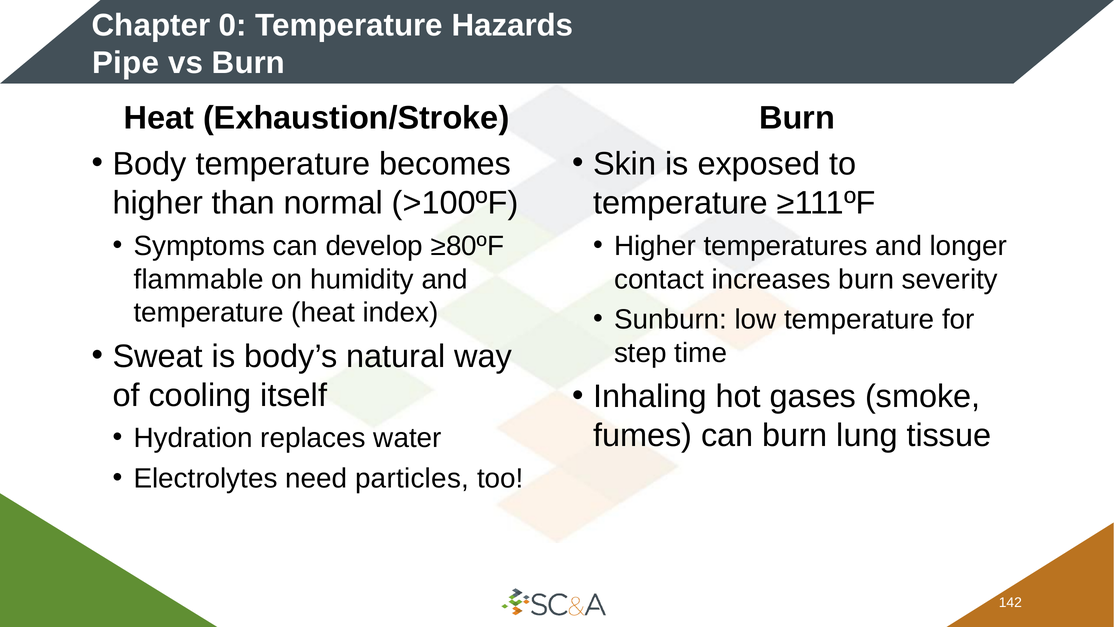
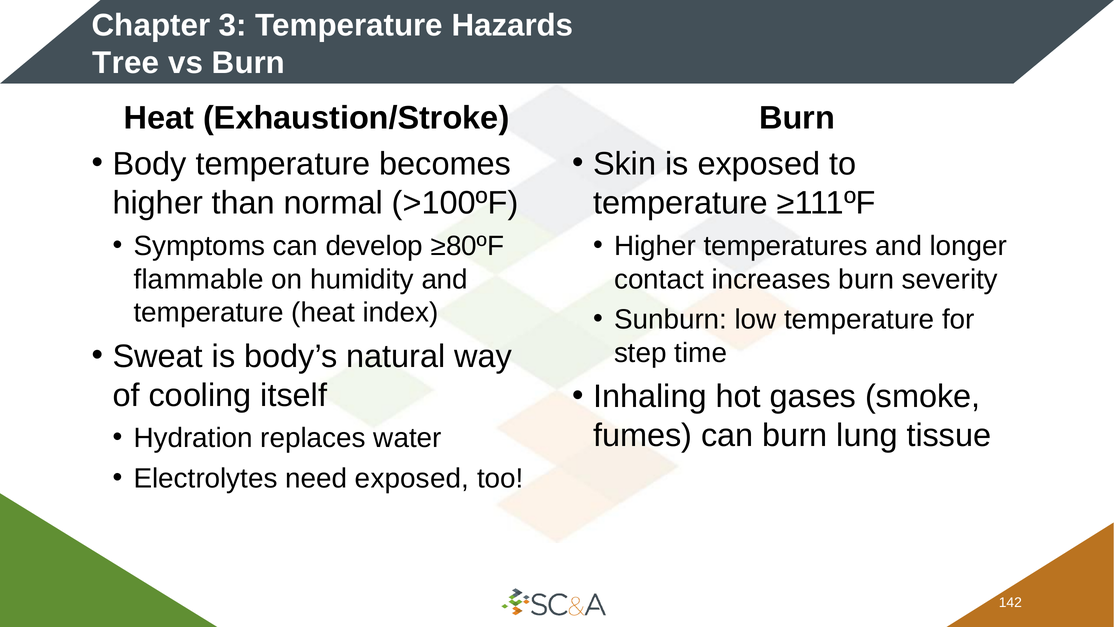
0: 0 -> 3
Pipe: Pipe -> Tree
need particles: particles -> exposed
